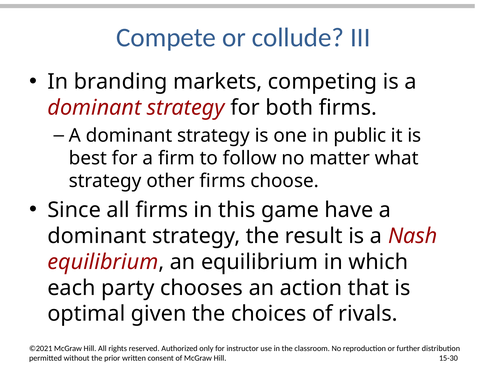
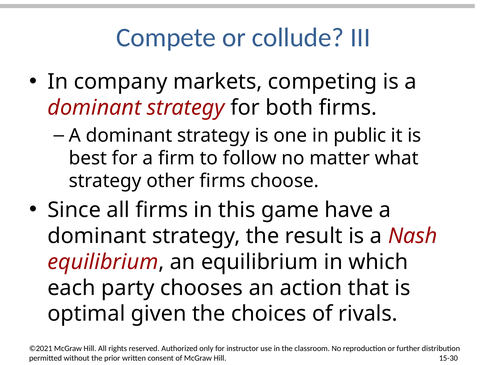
branding: branding -> company
